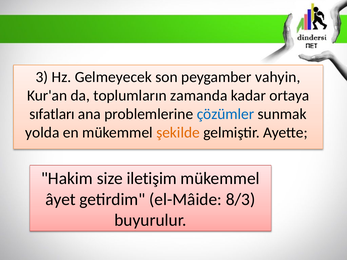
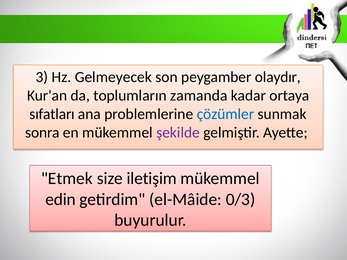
vahyin: vahyin -> olaydır
yolda: yolda -> sonra
şekilde colour: orange -> purple
Hakim: Hakim -> Etmek
âyet: âyet -> edin
8/3: 8/3 -> 0/3
